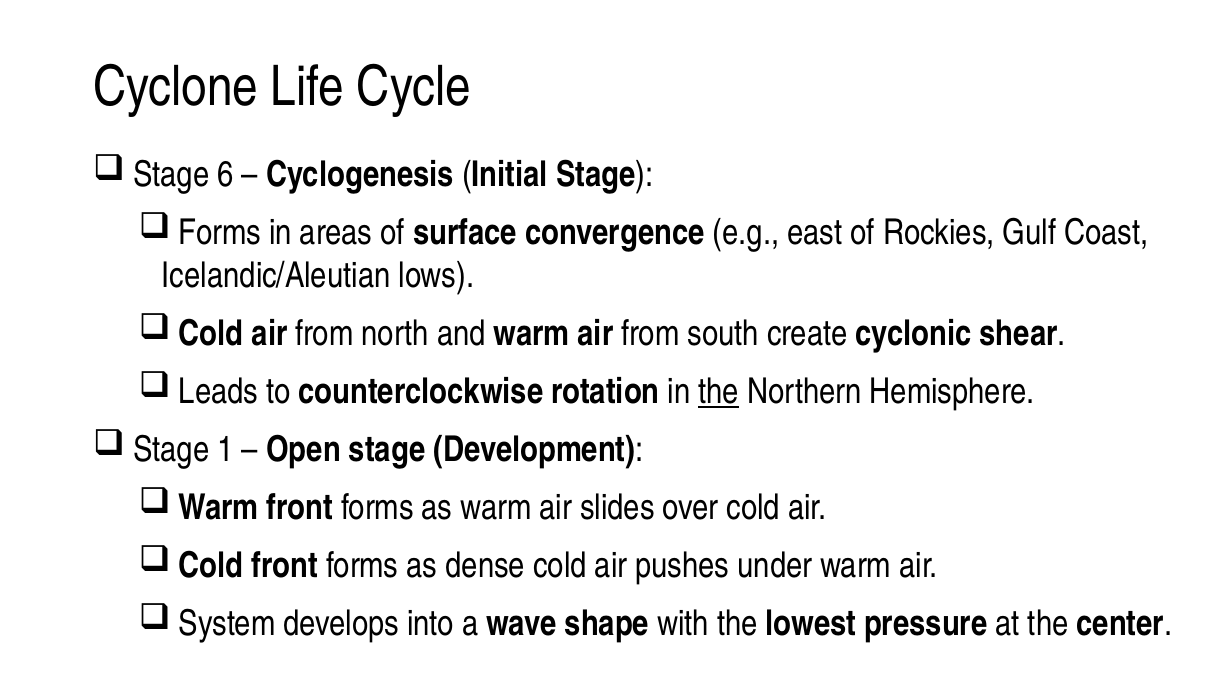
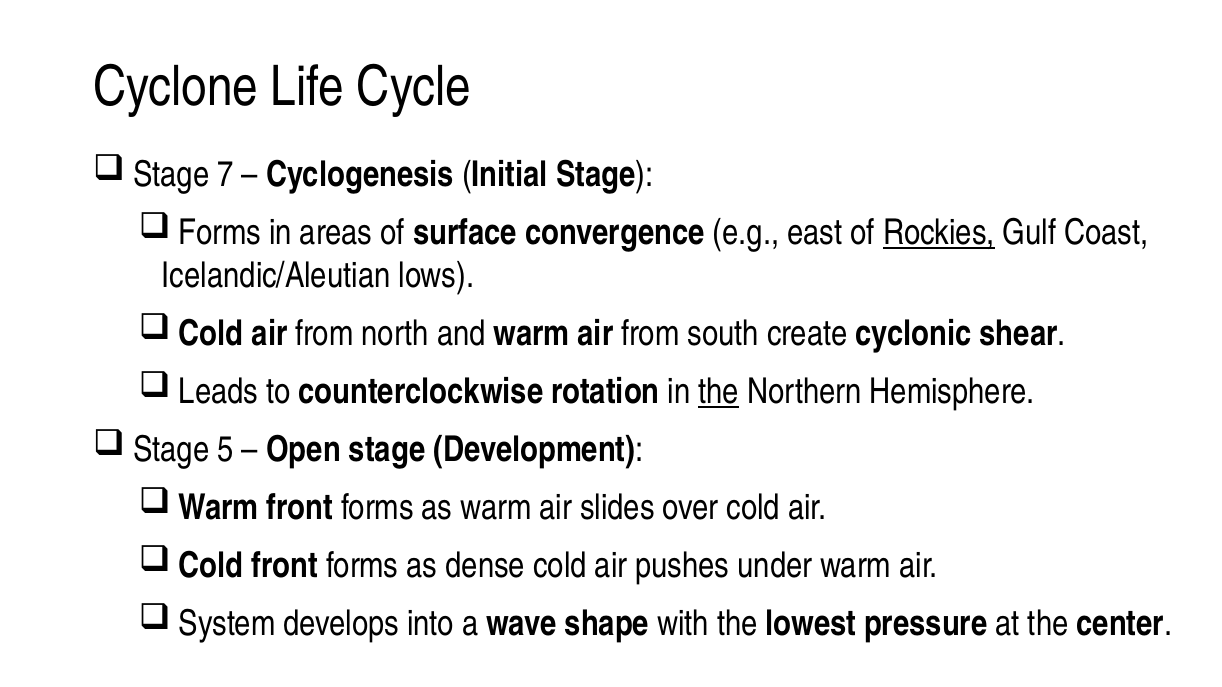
6: 6 -> 7
Rockies underline: none -> present
1: 1 -> 5
